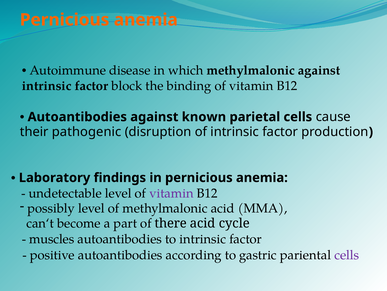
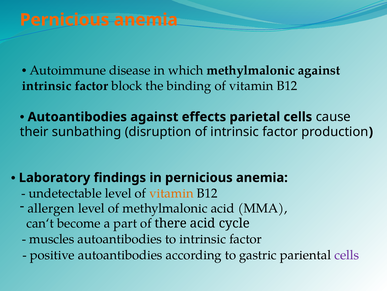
known: known -> effects
pathogenic: pathogenic -> sunbathing
vitamin at (171, 193) colour: purple -> orange
possibly: possibly -> allergen
